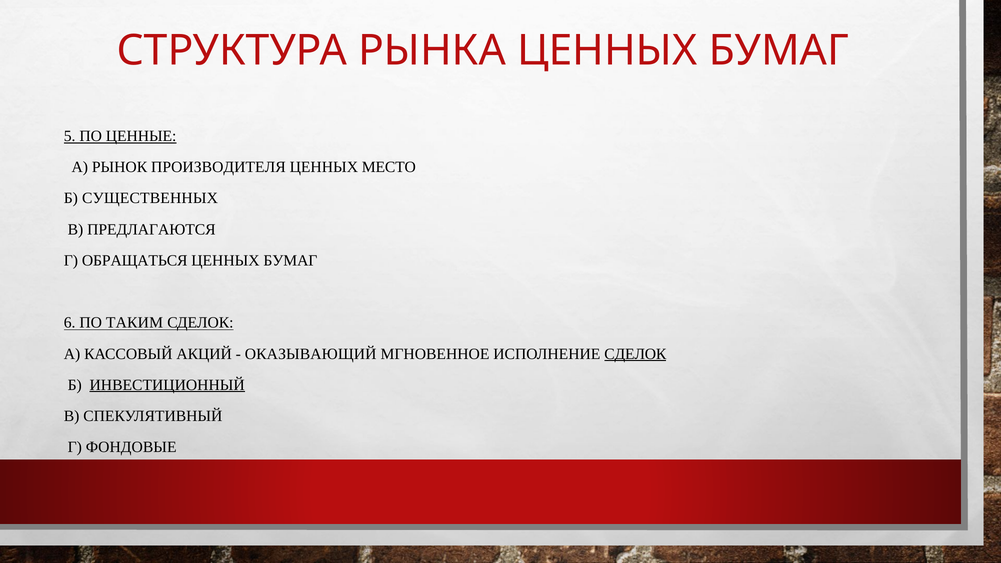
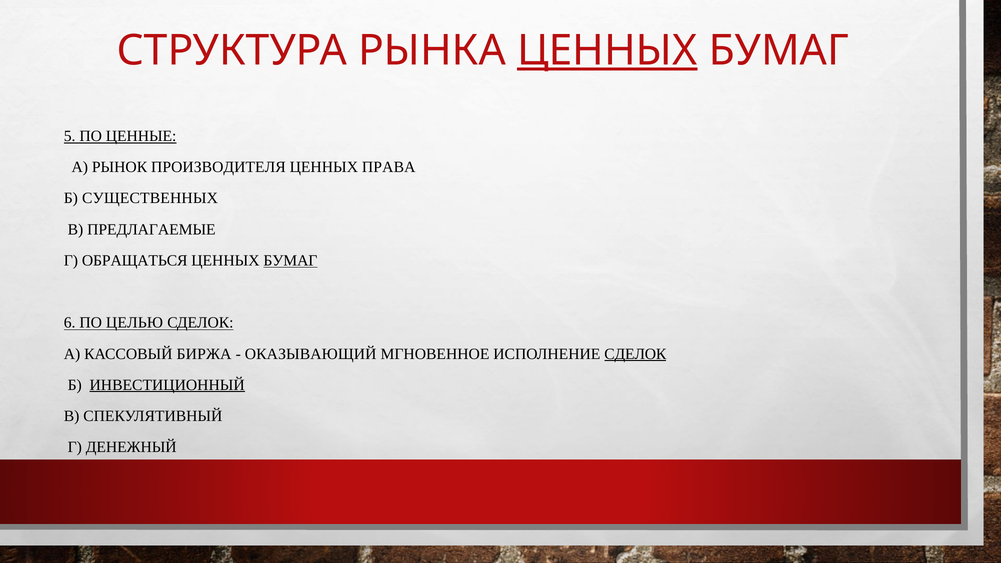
ЦЕННЫХ at (607, 51) underline: none -> present
МЕСТО: МЕСТО -> ПРАВА
ПРЕДЛАГАЮТСЯ: ПРЕДЛАГАЮТСЯ -> ПРЕДЛАГАЕМЫЕ
БУМАГ at (290, 261) underline: none -> present
ТАКИМ: ТАКИМ -> ЦЕЛЬЮ
АКЦИЙ: АКЦИЙ -> БИРЖА
ФОНДОВЫЕ: ФОНДОВЫЕ -> ДЕНЕЖНЫЙ
